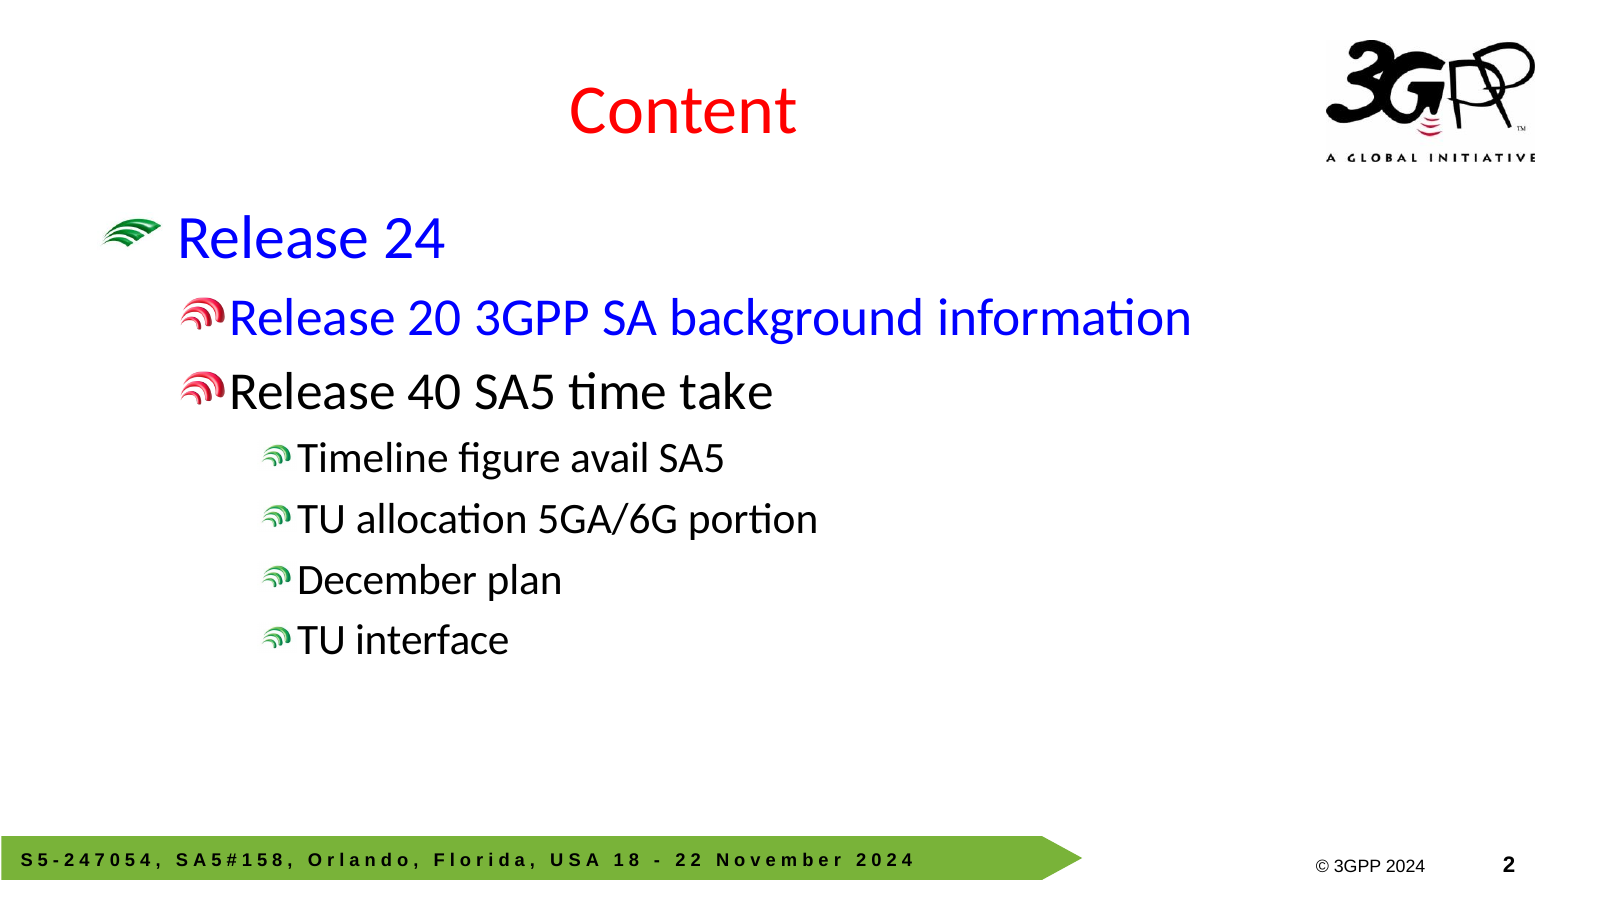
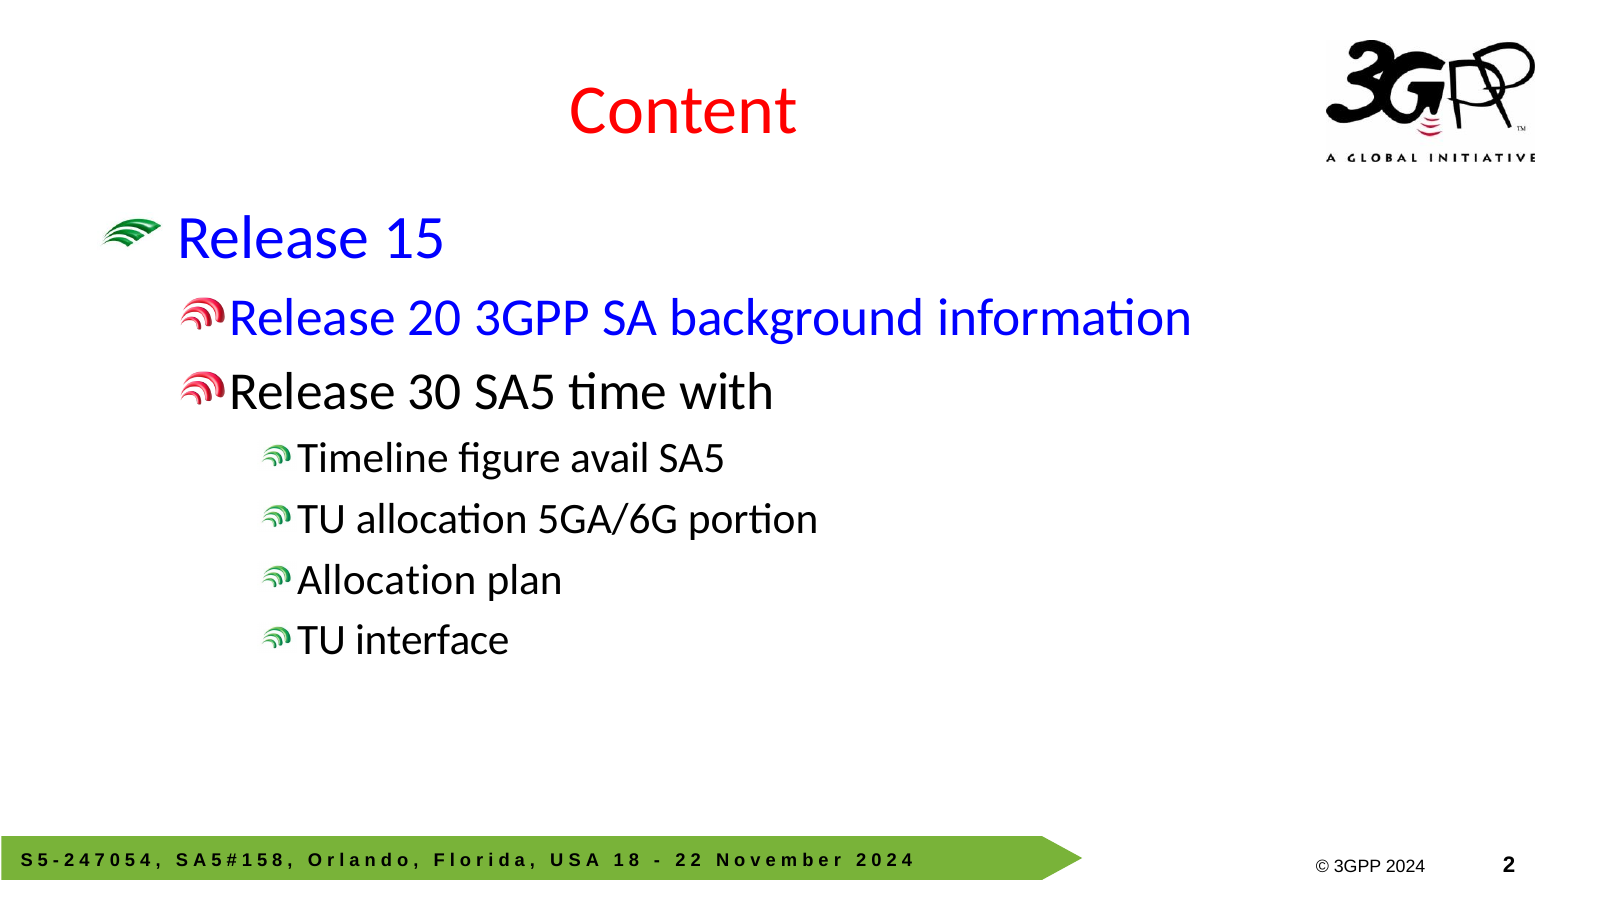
24: 24 -> 15
40: 40 -> 30
take: take -> with
December at (387, 580): December -> Allocation
